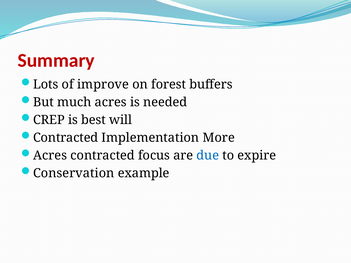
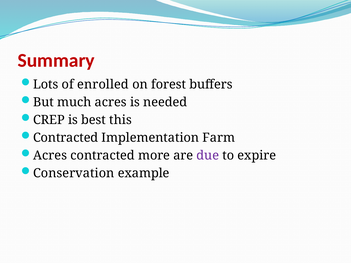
improve: improve -> enrolled
will: will -> this
More: More -> Farm
focus: focus -> more
due colour: blue -> purple
